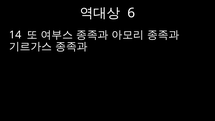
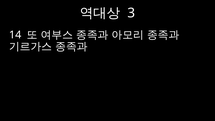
6: 6 -> 3
